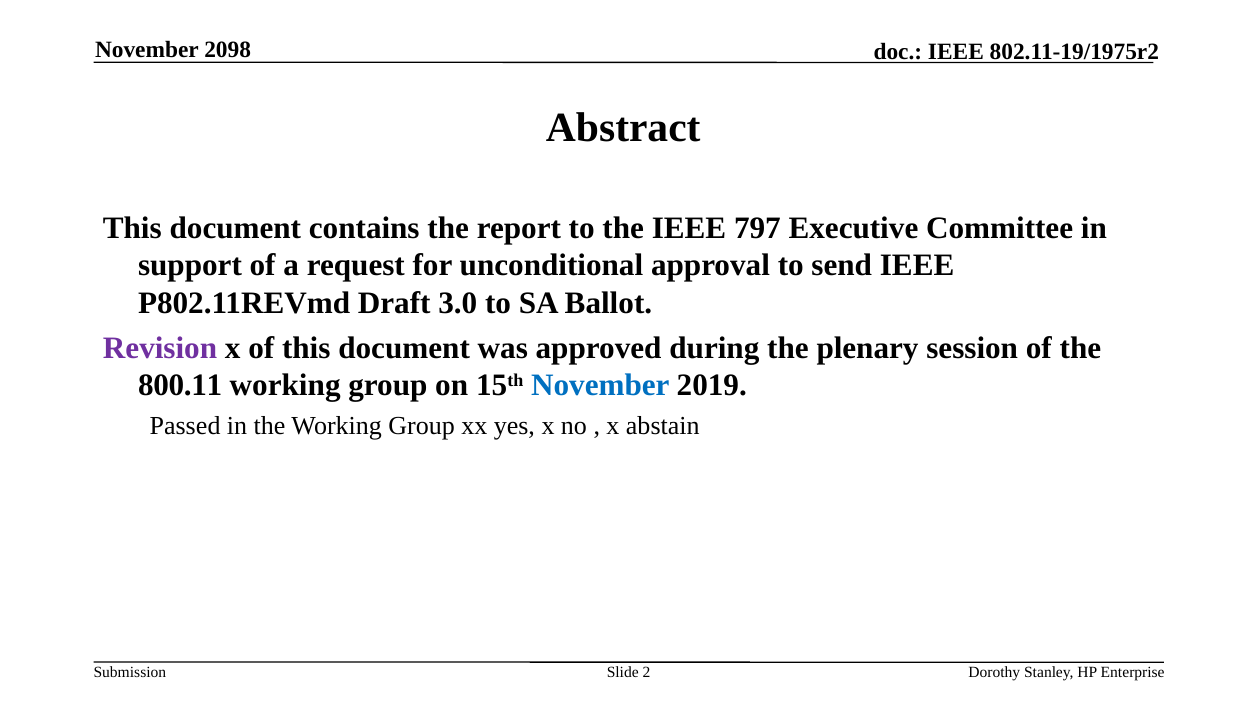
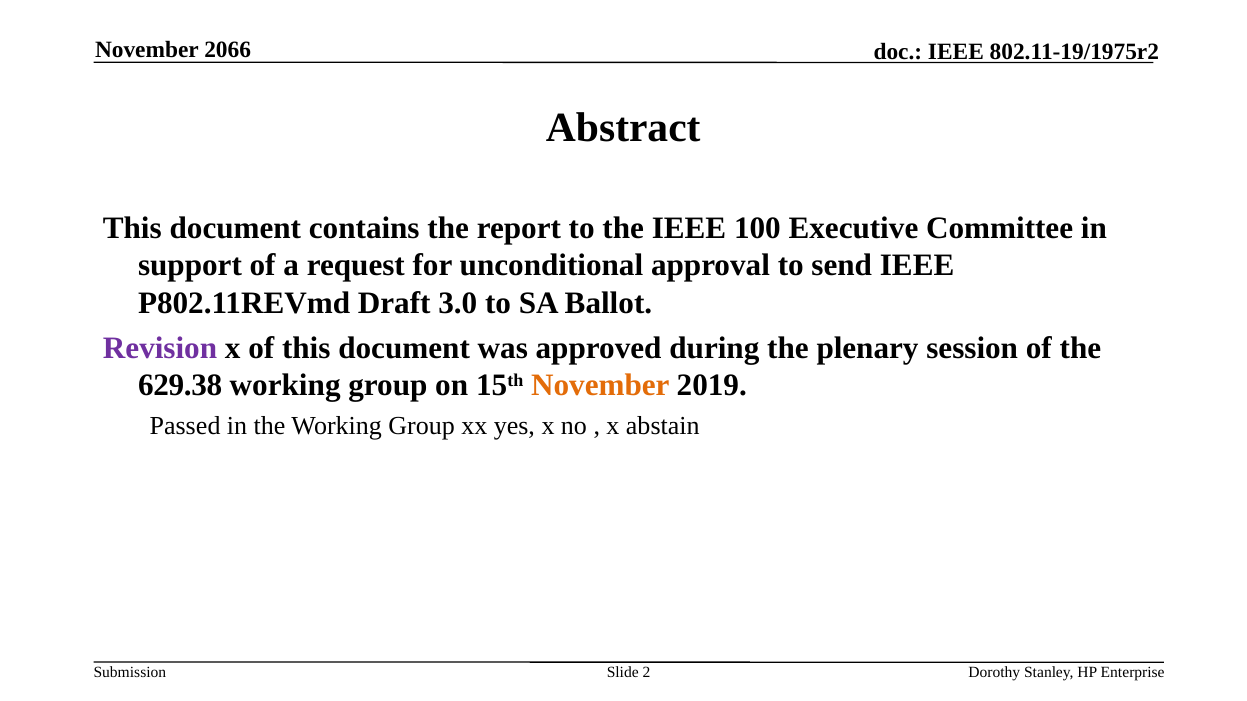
2098: 2098 -> 2066
797: 797 -> 100
800.11: 800.11 -> 629.38
November at (600, 386) colour: blue -> orange
